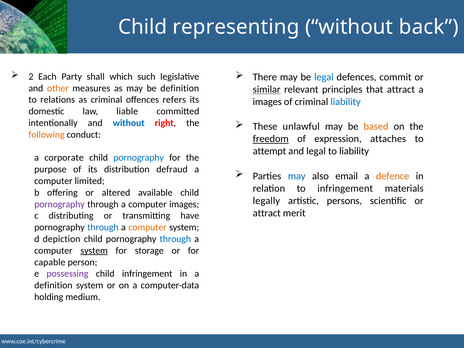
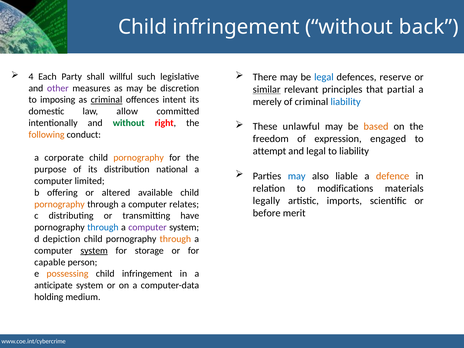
representing at (236, 27): representing -> infringement
2: 2 -> 4
which: which -> willful
commit: commit -> reserve
other colour: orange -> purple
be definition: definition -> discretion
that attract: attract -> partial
relations: relations -> imposing
criminal at (106, 100) underline: none -> present
refers: refers -> intent
images at (267, 102): images -> merely
liable: liable -> allow
without at (129, 123) colour: blue -> green
freedom underline: present -> none
attaches: attaches -> engaged
pornography at (139, 158) colour: blue -> orange
defraud: defraud -> national
email: email -> liable
to infringement: infringement -> modifications
persons: persons -> imports
pornography at (59, 204) colour: purple -> orange
computer images: images -> relates
attract at (267, 213): attract -> before
computer at (148, 227) colour: orange -> purple
through at (175, 239) colour: blue -> orange
possessing colour: purple -> orange
definition at (53, 285): definition -> anticipate
